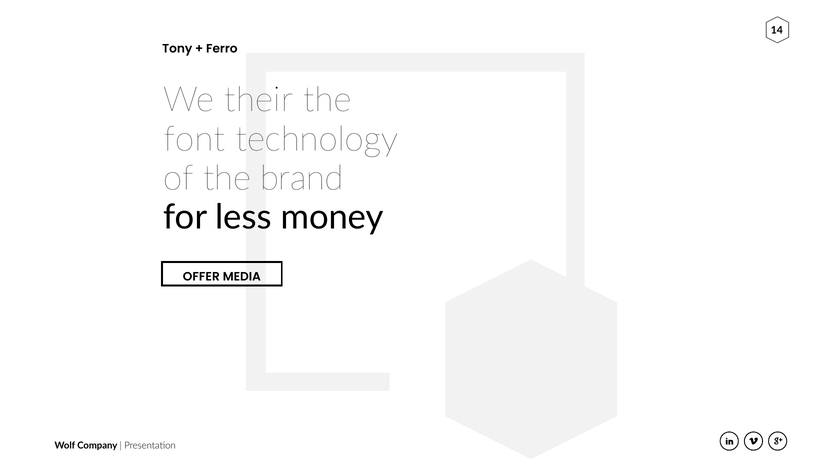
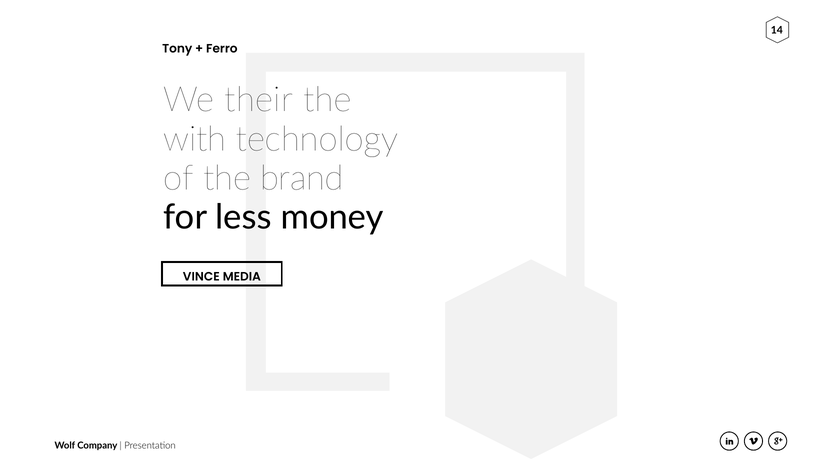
font: font -> with
OFFER: OFFER -> VINCE
